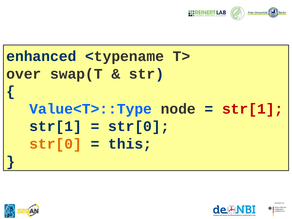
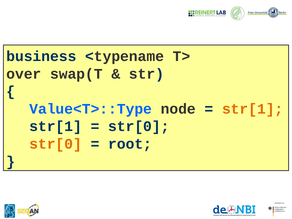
enhanced: enhanced -> business
str[1 at (253, 109) colour: red -> orange
this: this -> root
